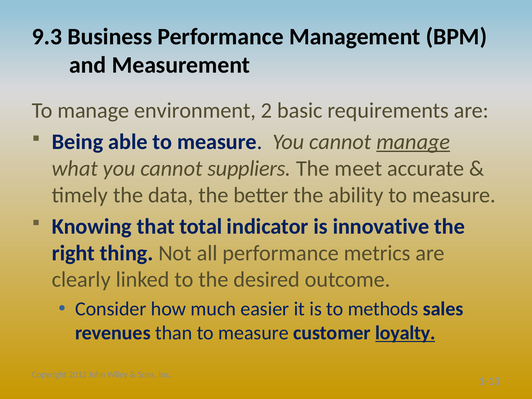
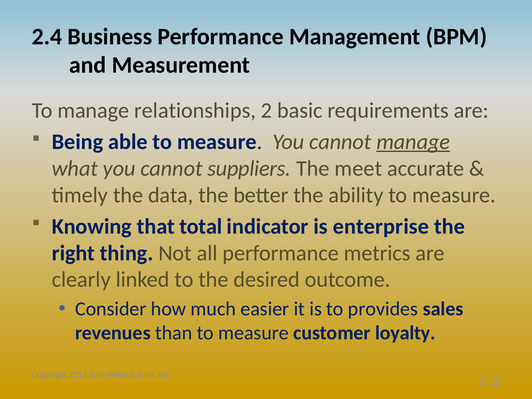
9.3: 9.3 -> 2.4
environment: environment -> relationships
innovative: innovative -> enterprise
methods: methods -> provides
loyalty underline: present -> none
